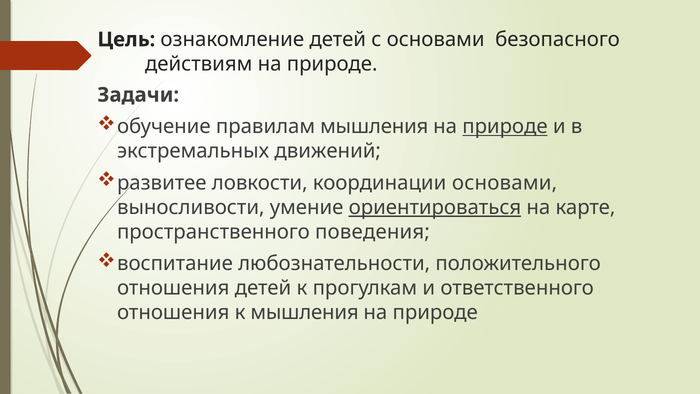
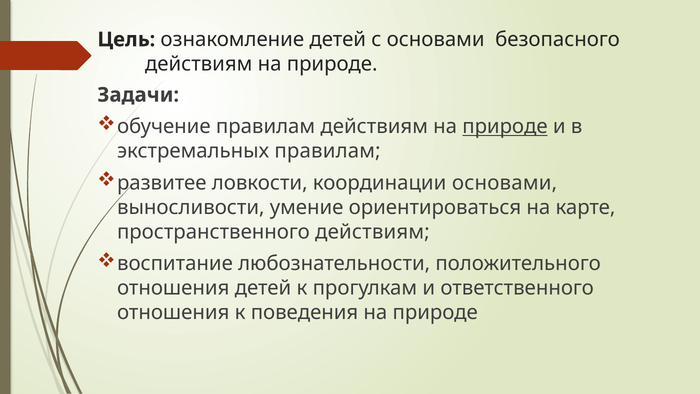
правилам мышления: мышления -> действиям
экстремальных движений: движений -> правилам
ориентироваться underline: present -> none
пространственного поведения: поведения -> действиям
к мышления: мышления -> поведения
